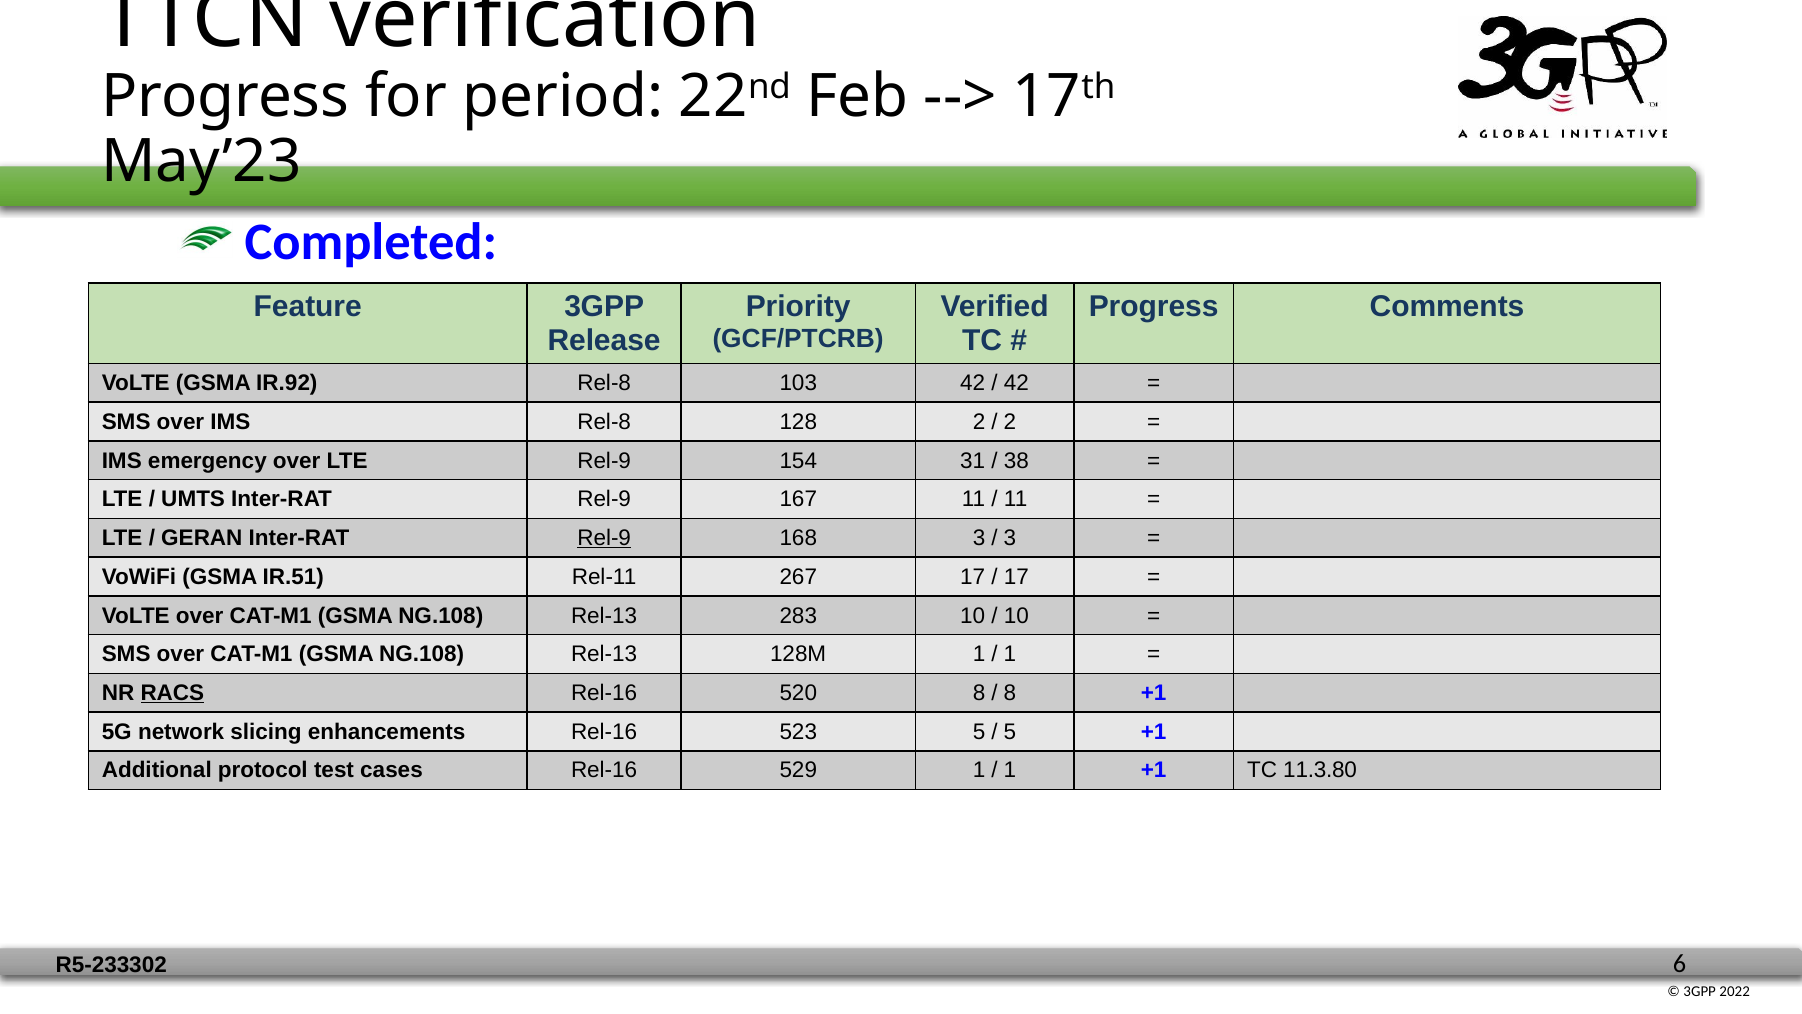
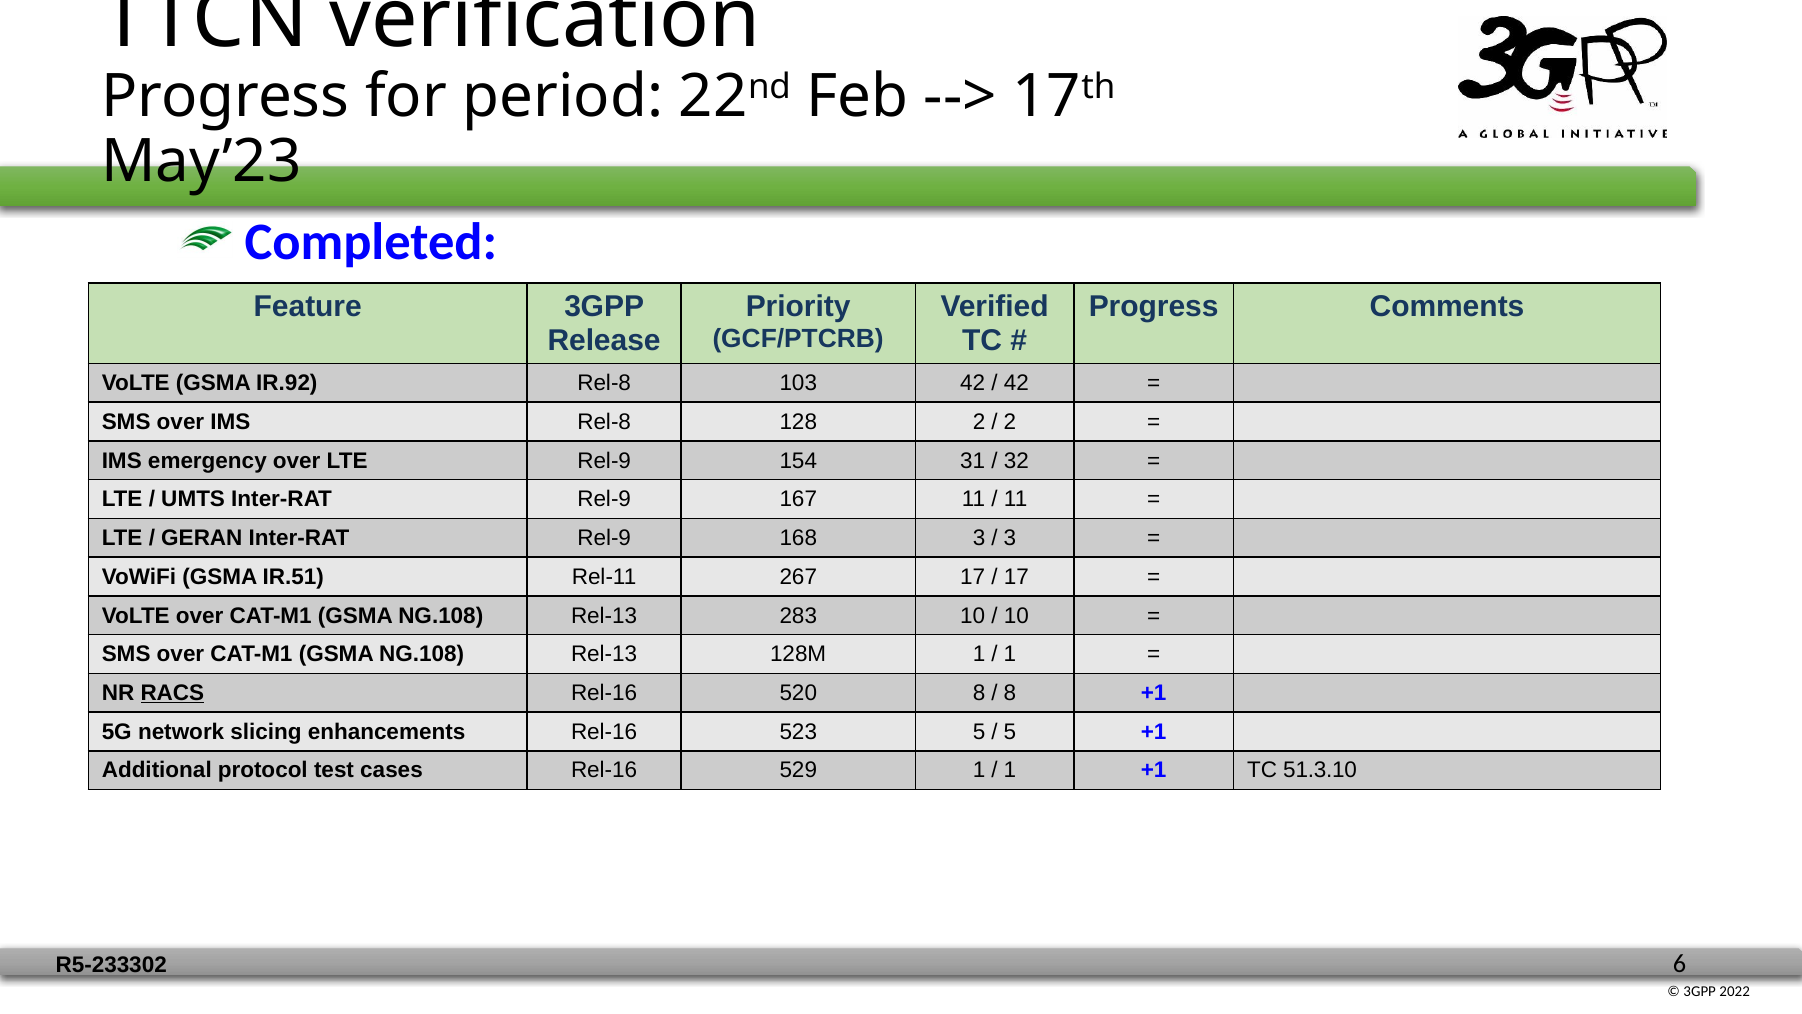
38: 38 -> 32
Rel-9 at (604, 538) underline: present -> none
11.3.80: 11.3.80 -> 51.3.10
